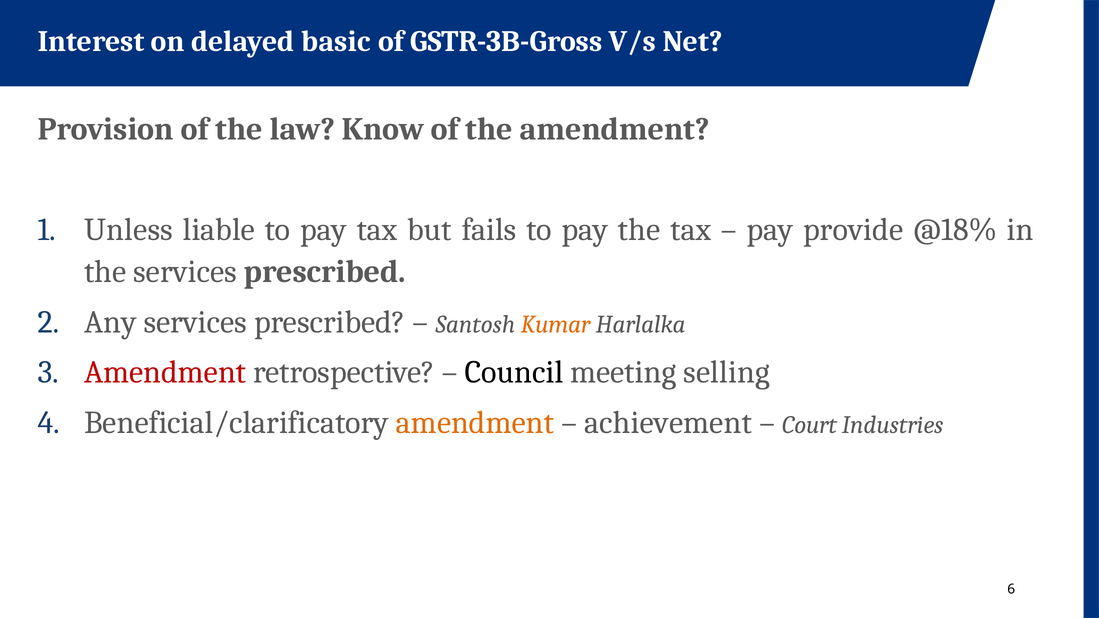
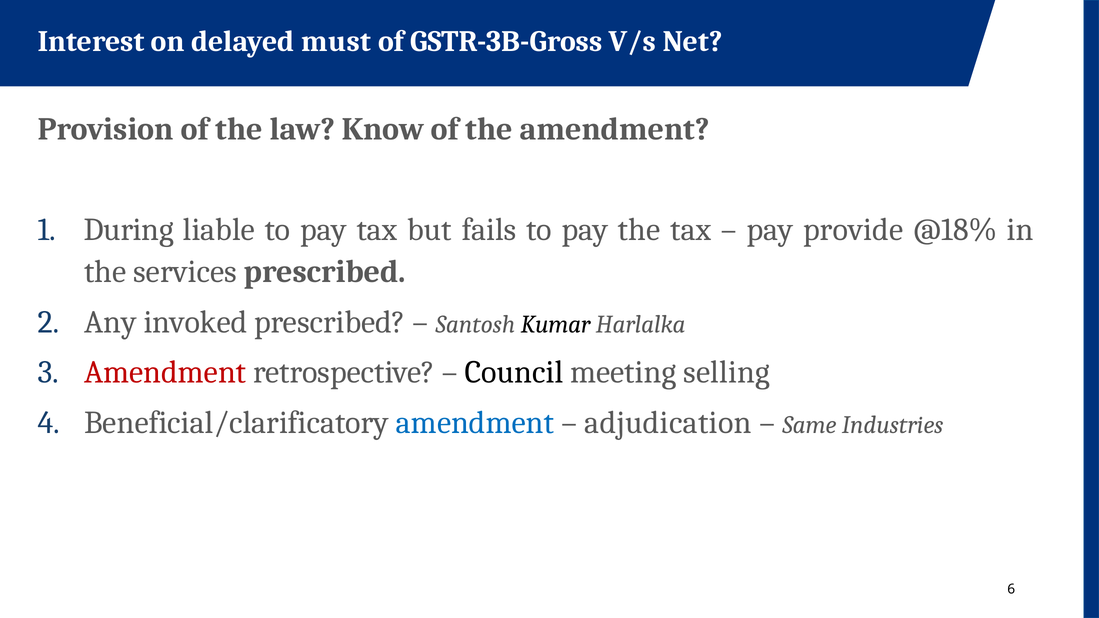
basic: basic -> must
Unless: Unless -> During
Any services: services -> invoked
Kumar colour: orange -> black
amendment at (475, 423) colour: orange -> blue
achievement: achievement -> adjudication
Court: Court -> Same
